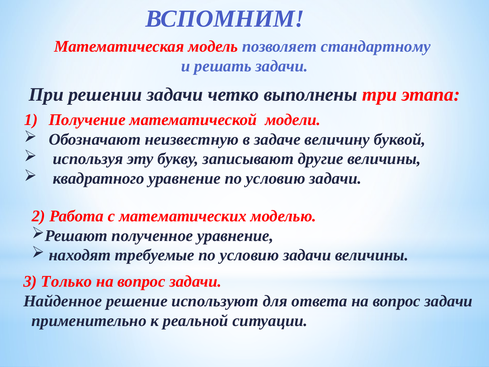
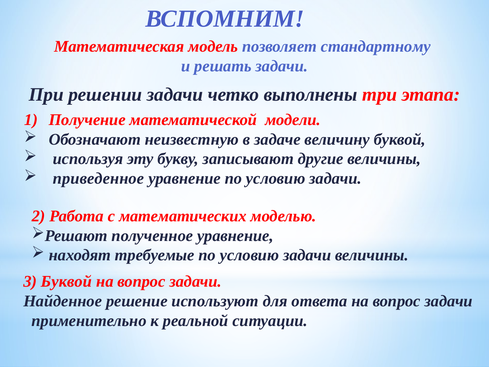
квадратного: квадратного -> приведенное
3 Только: Только -> Буквой
